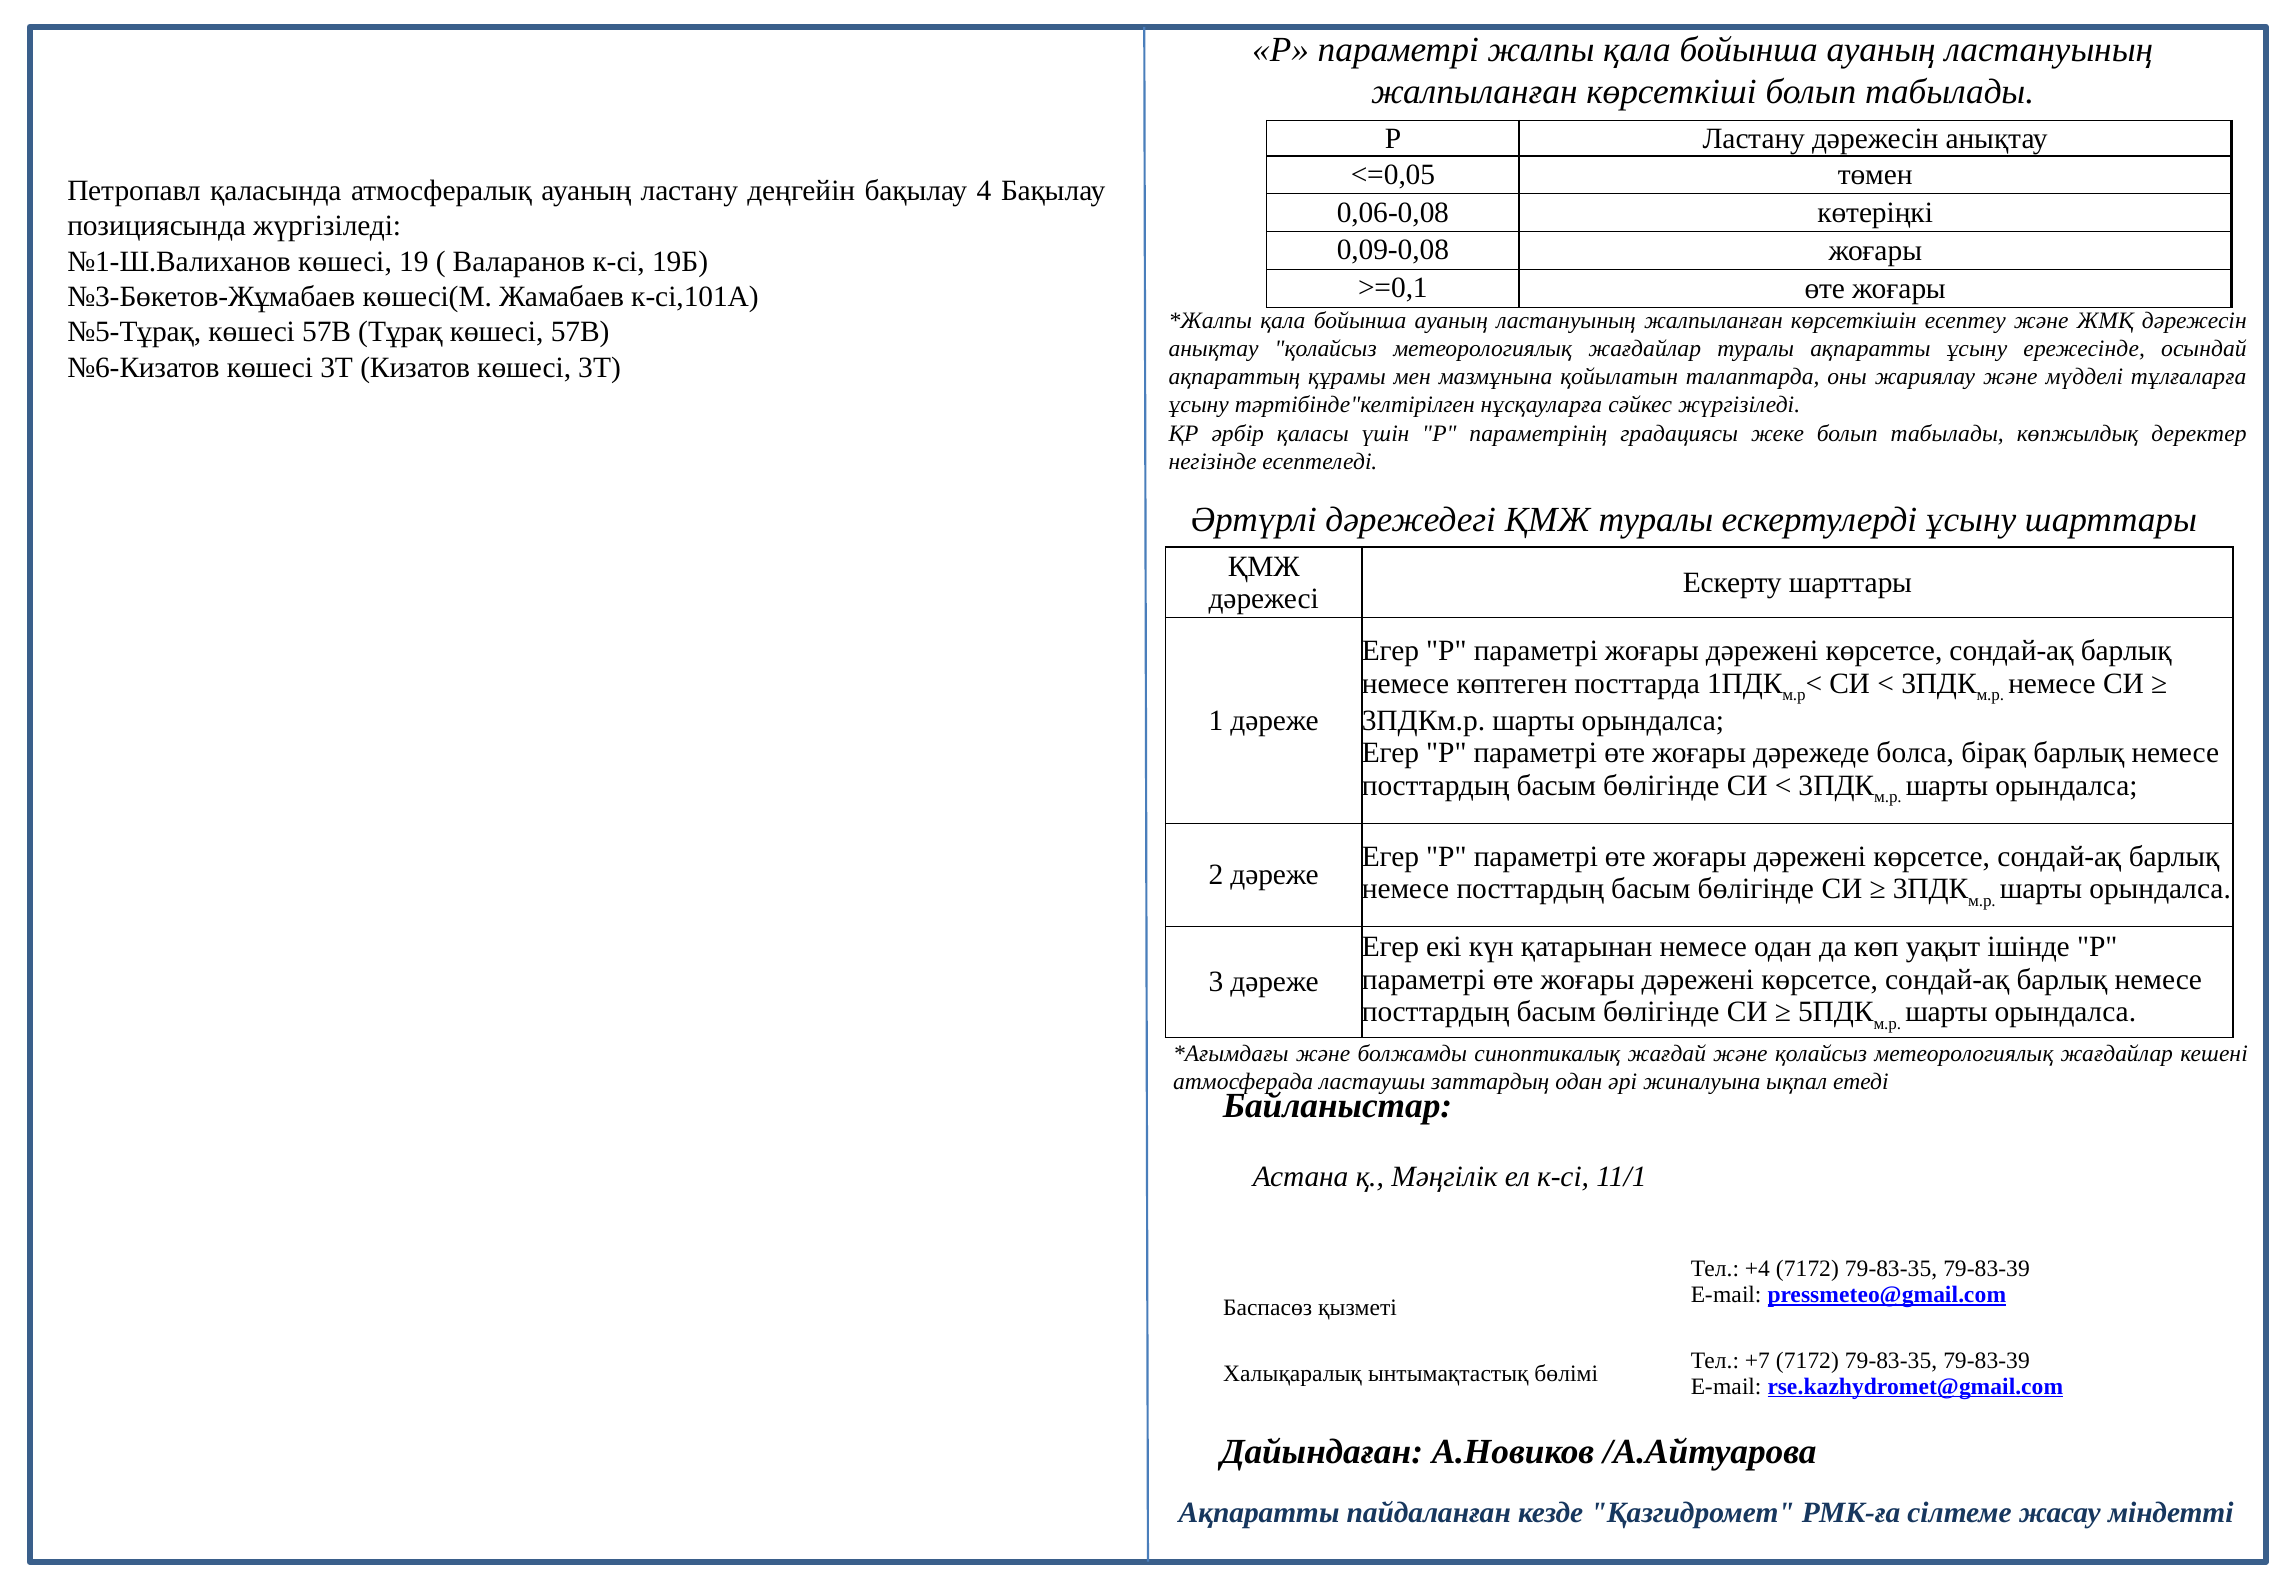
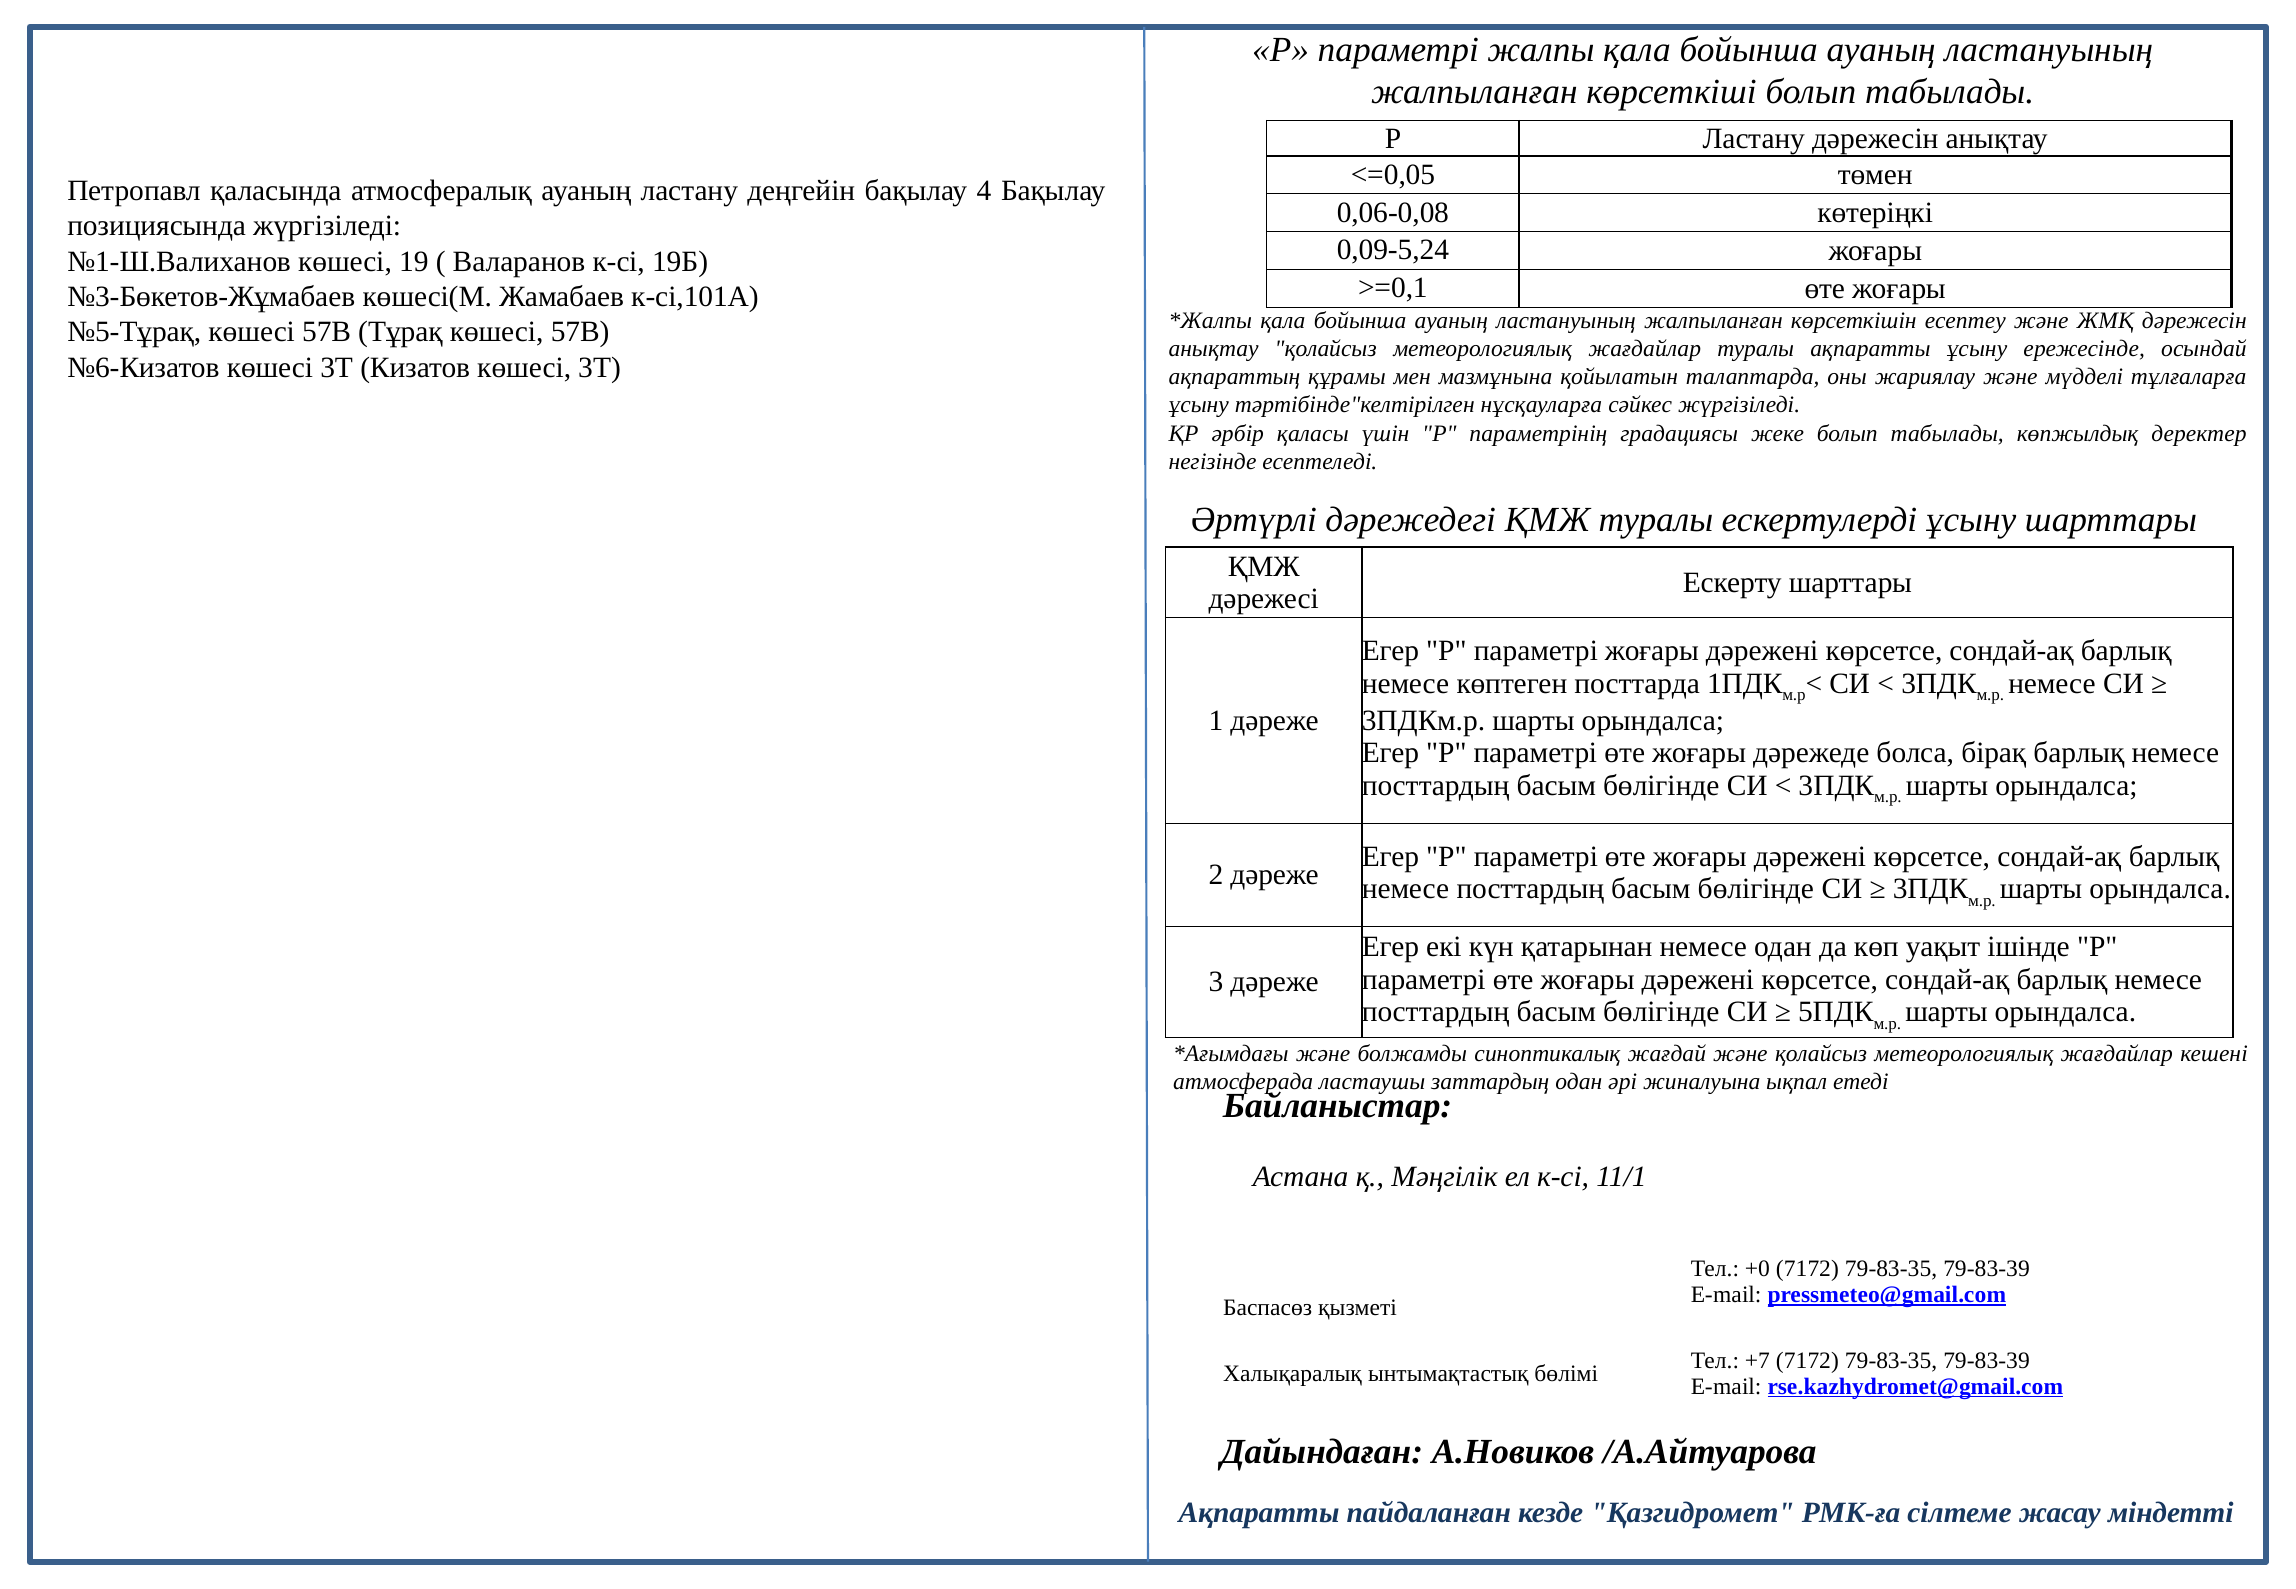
0,09-0,08: 0,09-0,08 -> 0,09-5,24
+4: +4 -> +0
